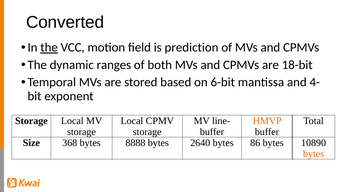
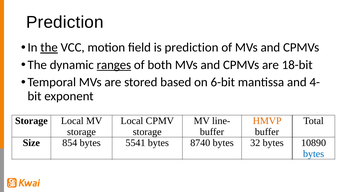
Converted at (65, 22): Converted -> Prediction
ranges underline: none -> present
368: 368 -> 854
8888: 8888 -> 5541
2640: 2640 -> 8740
86: 86 -> 32
bytes at (314, 154) colour: orange -> blue
